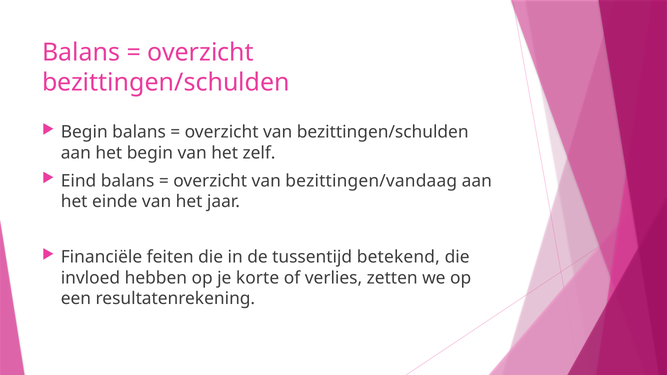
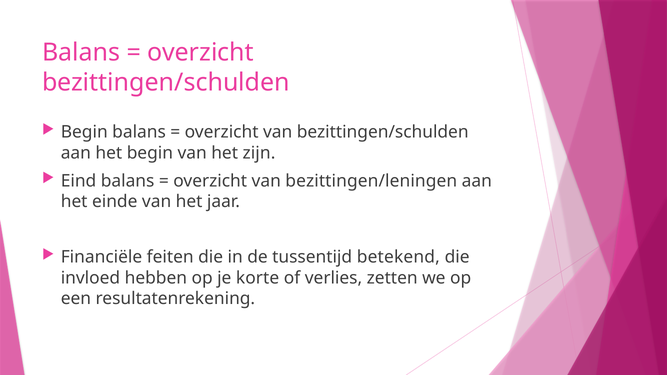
zelf: zelf -> zijn
bezittingen/vandaag: bezittingen/vandaag -> bezittingen/leningen
